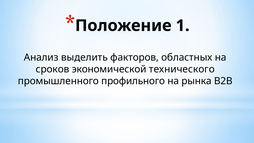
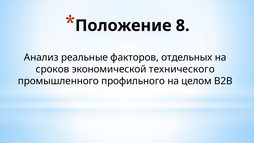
1: 1 -> 8
выделить: выделить -> реальные
областных: областных -> отдельных
рынка: рынка -> целом
